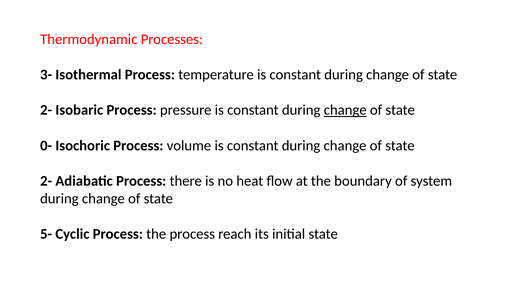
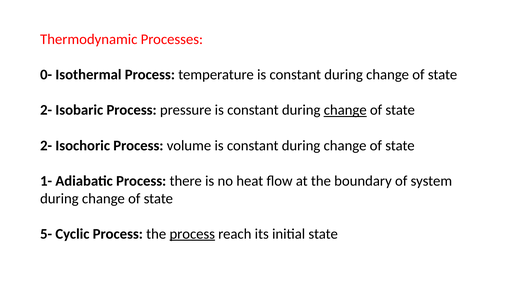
3-: 3- -> 0-
0- at (46, 146): 0- -> 2-
2- at (46, 181): 2- -> 1-
process at (192, 234) underline: none -> present
